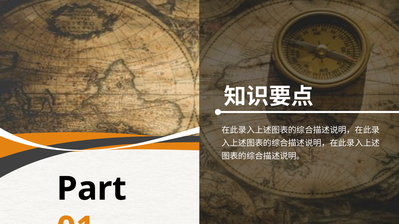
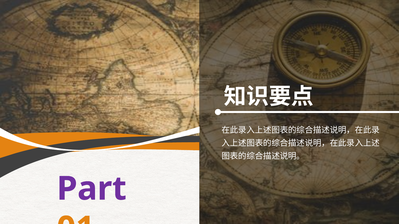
Part colour: black -> purple
